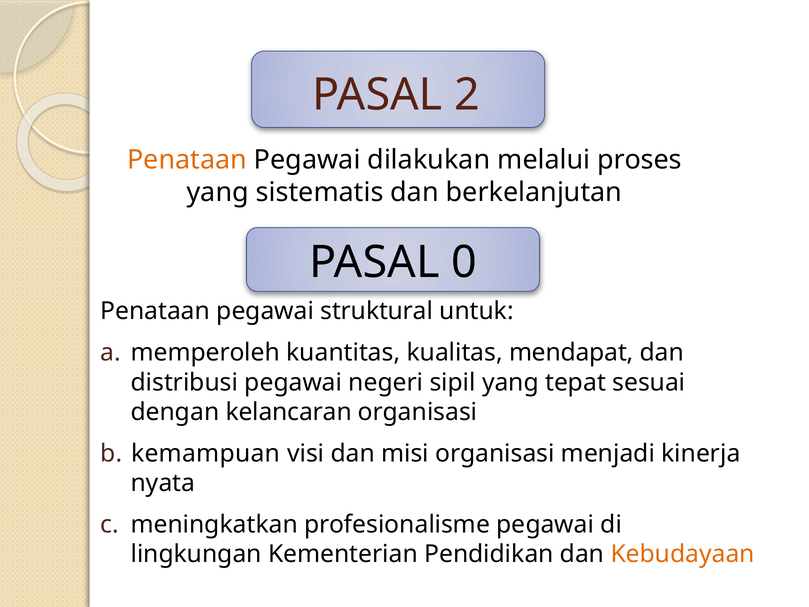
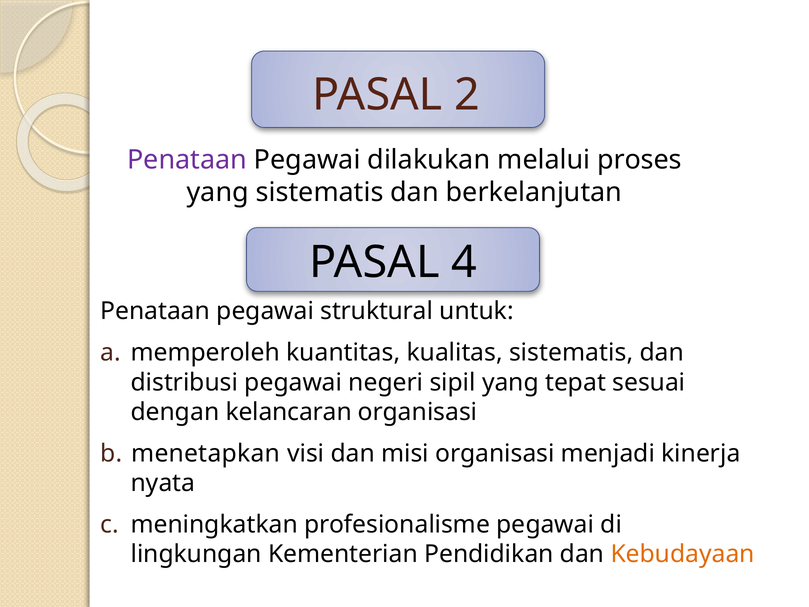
Penataan at (187, 160) colour: orange -> purple
0: 0 -> 4
kualitas mendapat: mendapat -> sistematis
kemampuan: kemampuan -> menetapkan
